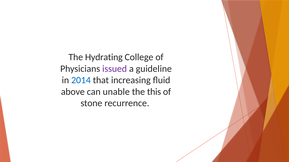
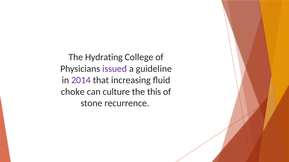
2014 colour: blue -> purple
above: above -> choke
unable: unable -> culture
